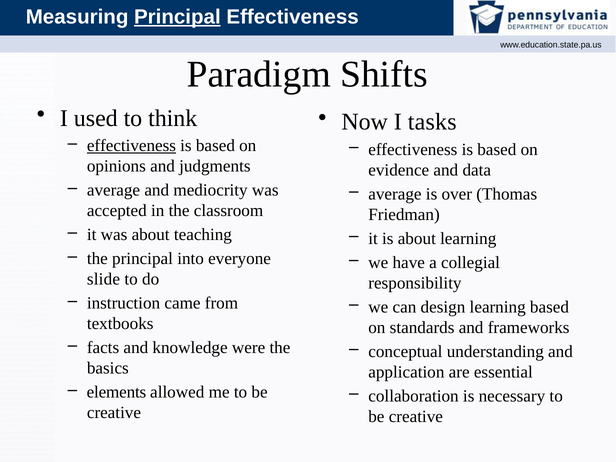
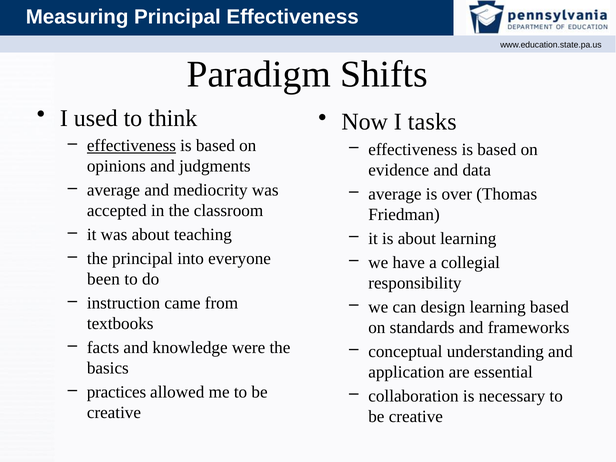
Principal at (177, 17) underline: present -> none
slide: slide -> been
elements: elements -> practices
